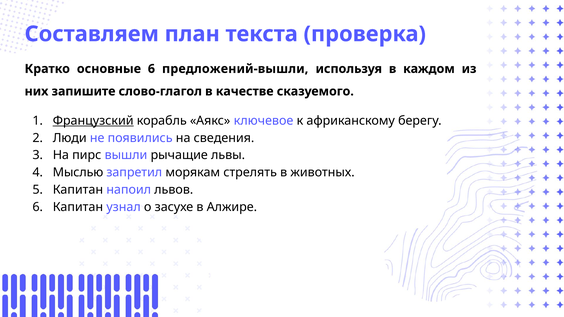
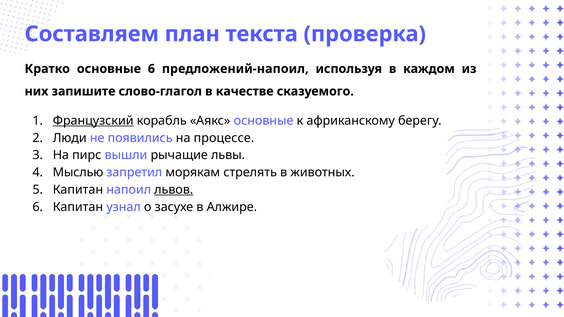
предложений-вышли: предложений-вышли -> предложений-напоил
Аякс ключевое: ключевое -> основные
сведения: сведения -> процессе
львов underline: none -> present
